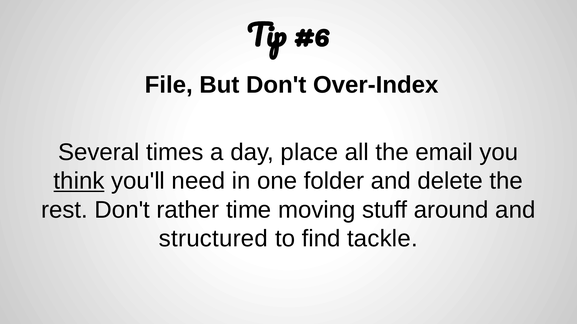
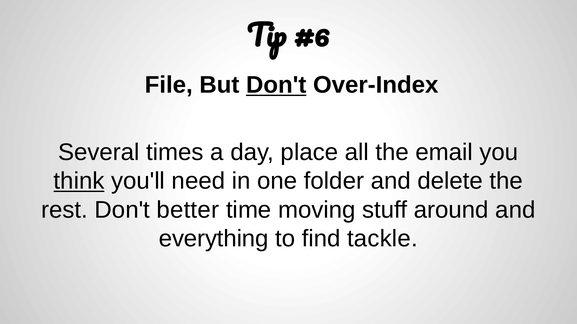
Don't at (276, 85) underline: none -> present
rather: rather -> better
structured: structured -> everything
